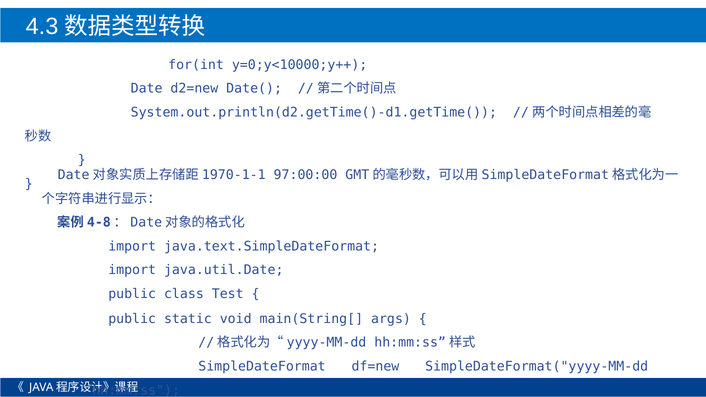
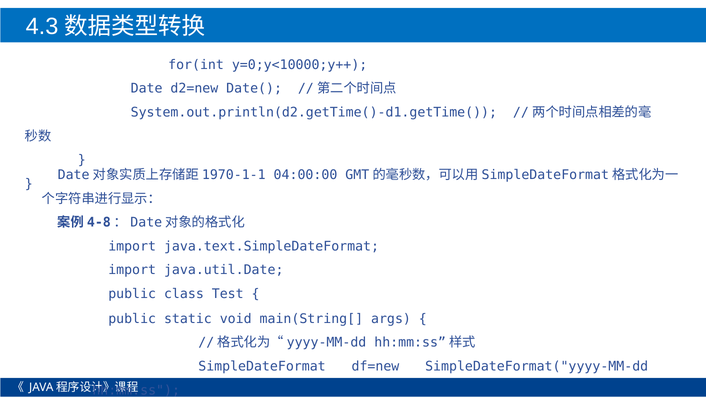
97:00:00: 97:00:00 -> 04:00:00
